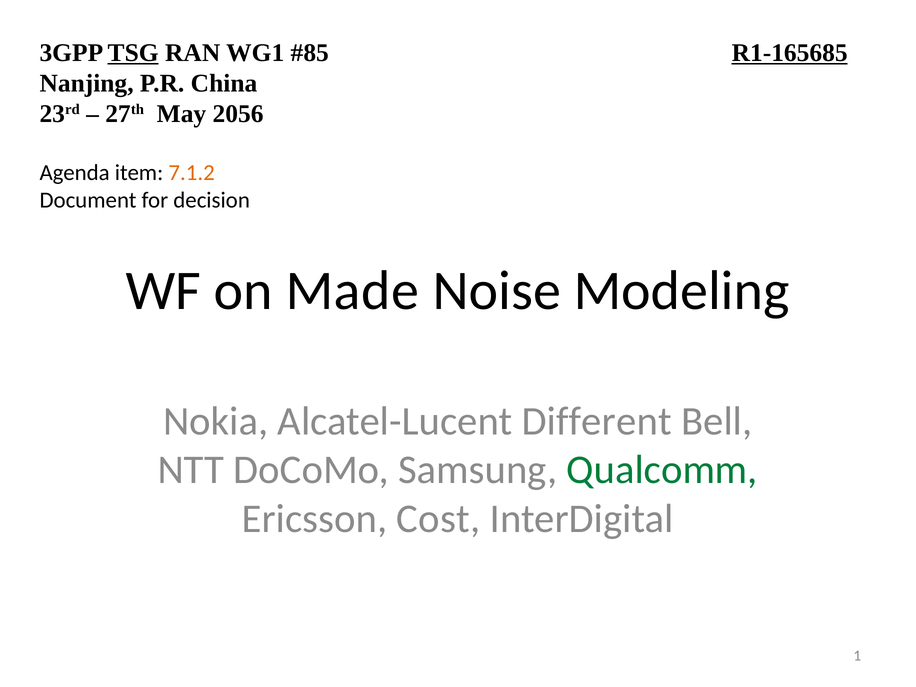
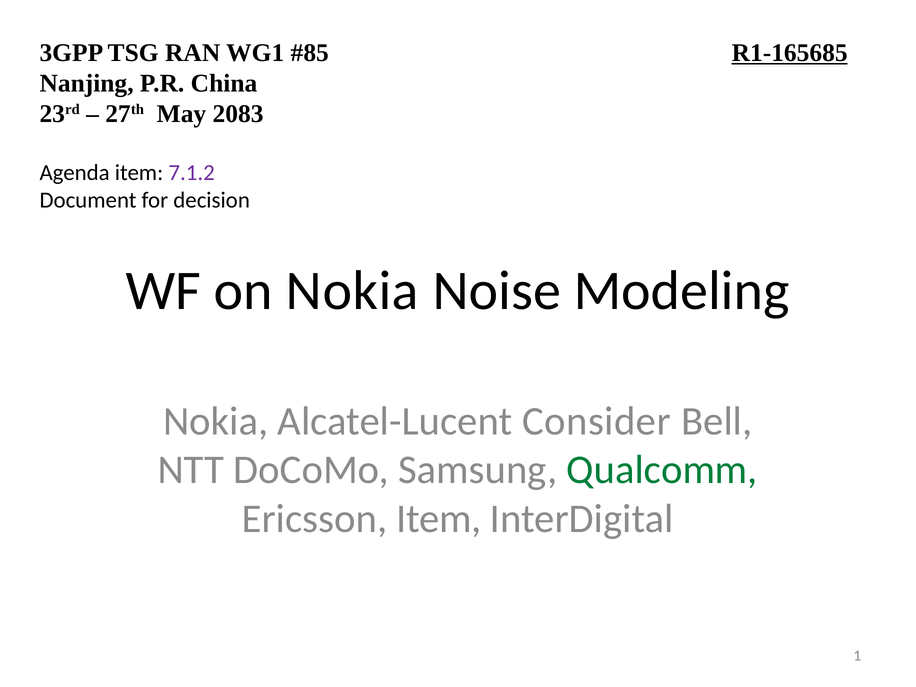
TSG underline: present -> none
2056: 2056 -> 2083
7.1.2 colour: orange -> purple
on Made: Made -> Nokia
Different: Different -> Consider
Ericsson Cost: Cost -> Item
